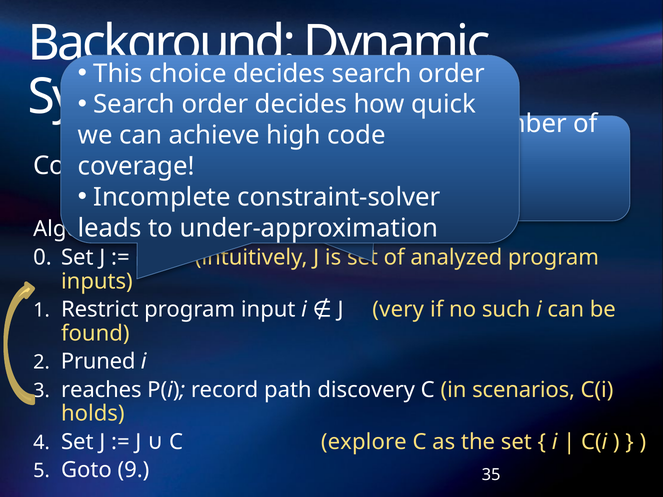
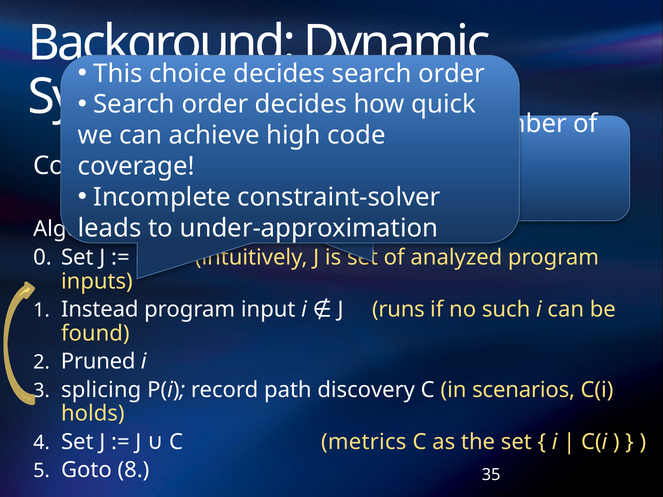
Restrict: Restrict -> Instead
very: very -> runs
reaches: reaches -> splicing
explore: explore -> metrics
9: 9 -> 8
